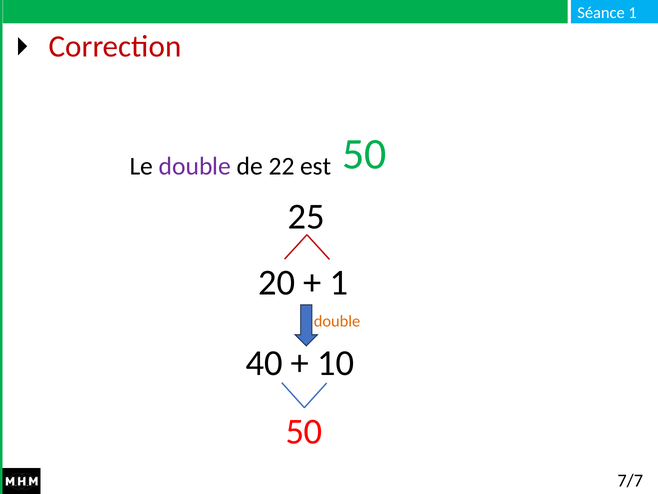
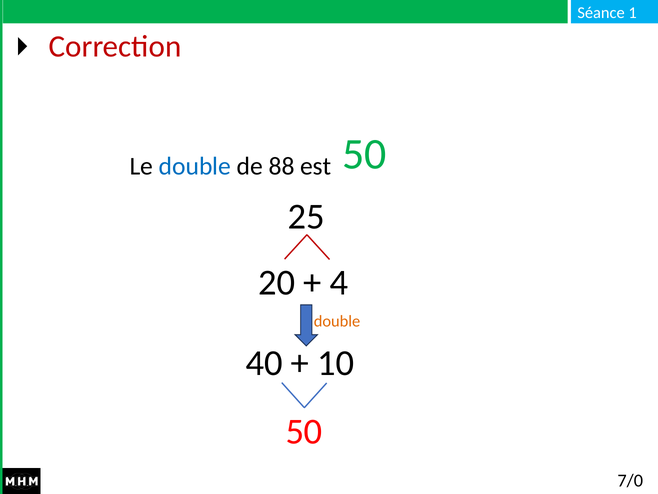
double at (195, 166) colour: purple -> blue
22: 22 -> 88
1 at (339, 283): 1 -> 4
7/7: 7/7 -> 7/0
